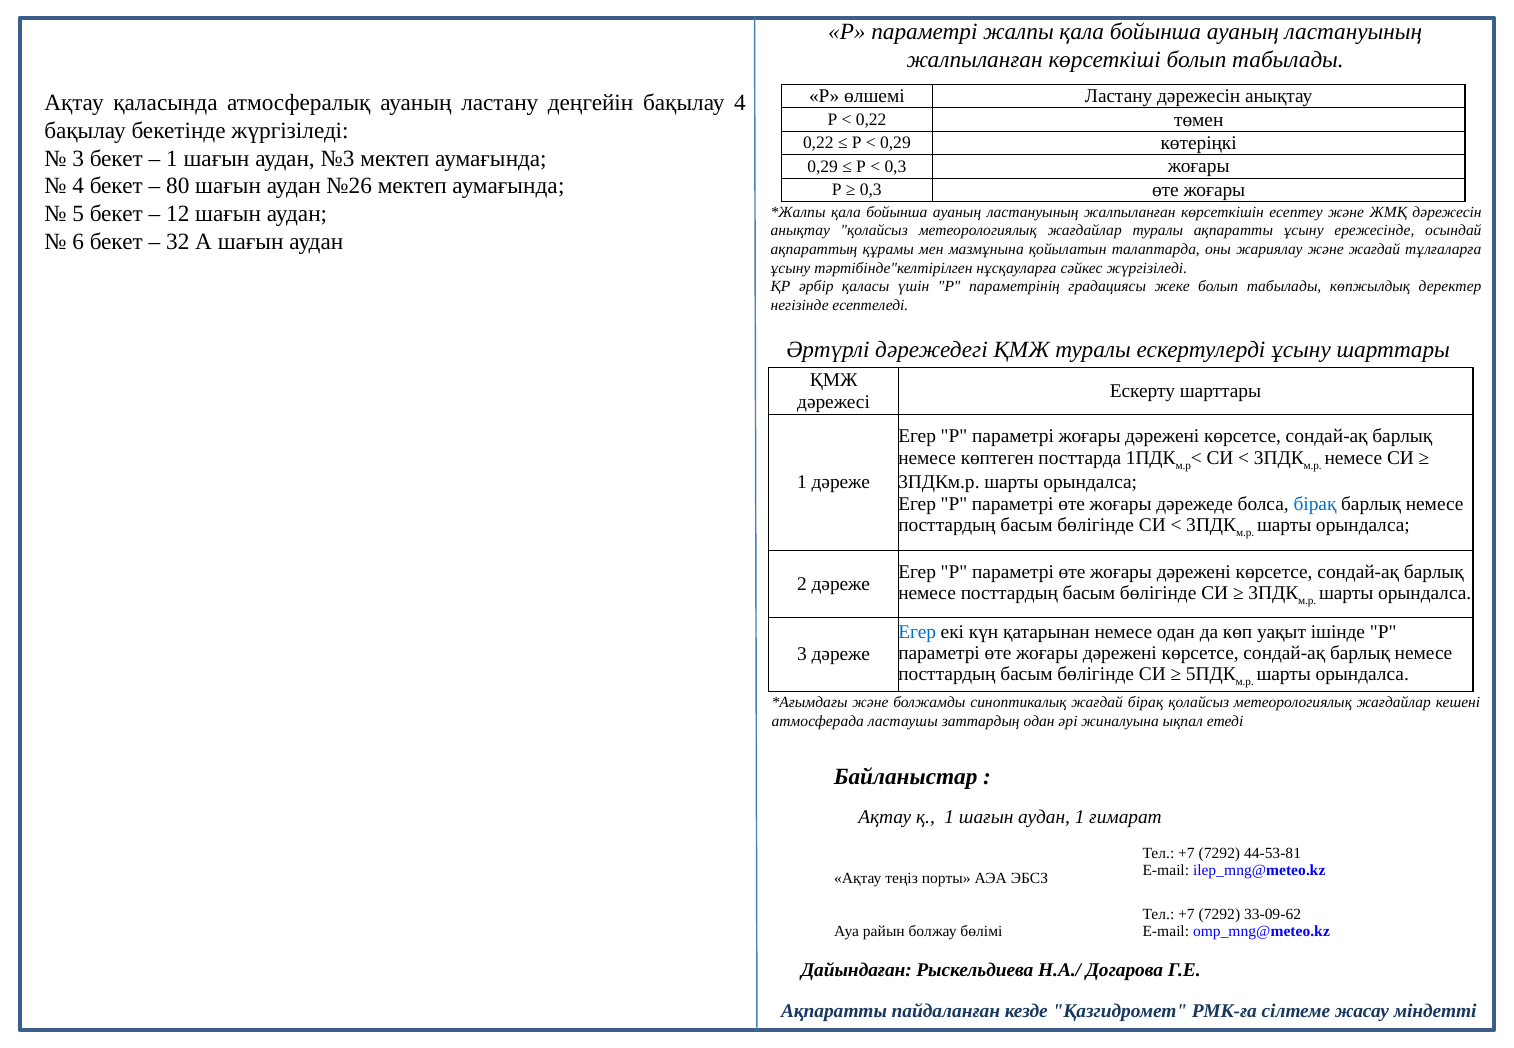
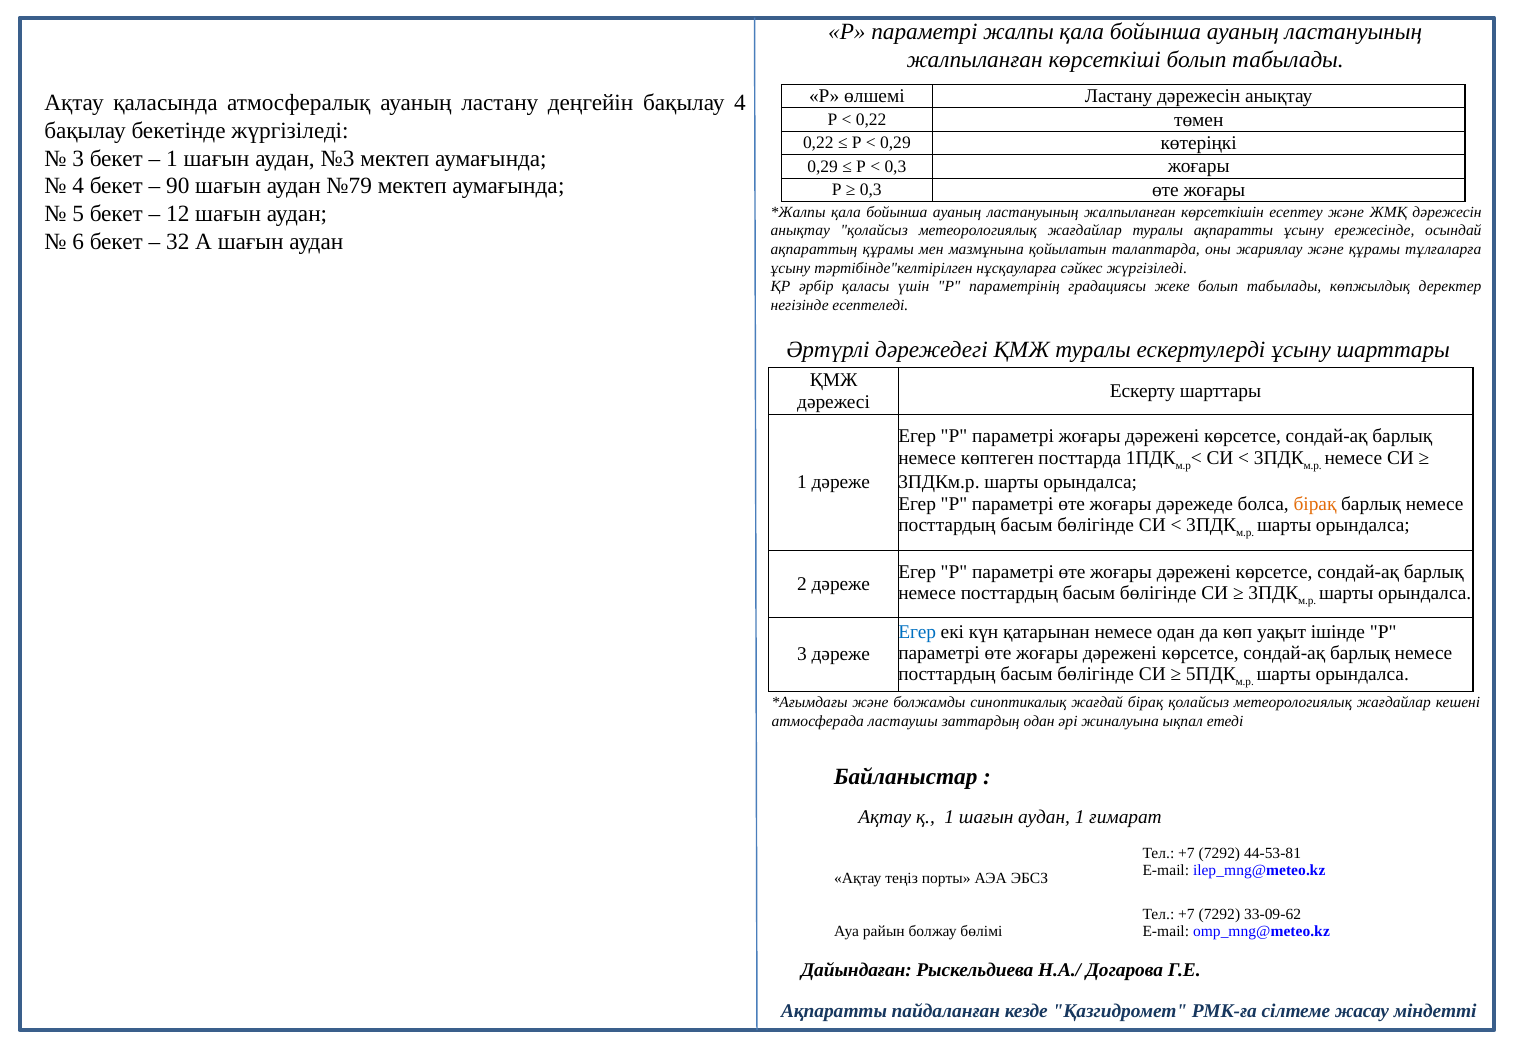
80: 80 -> 90
№26: №26 -> №79
және жағдай: жағдай -> құрамы
бірақ at (1315, 504) colour: blue -> orange
